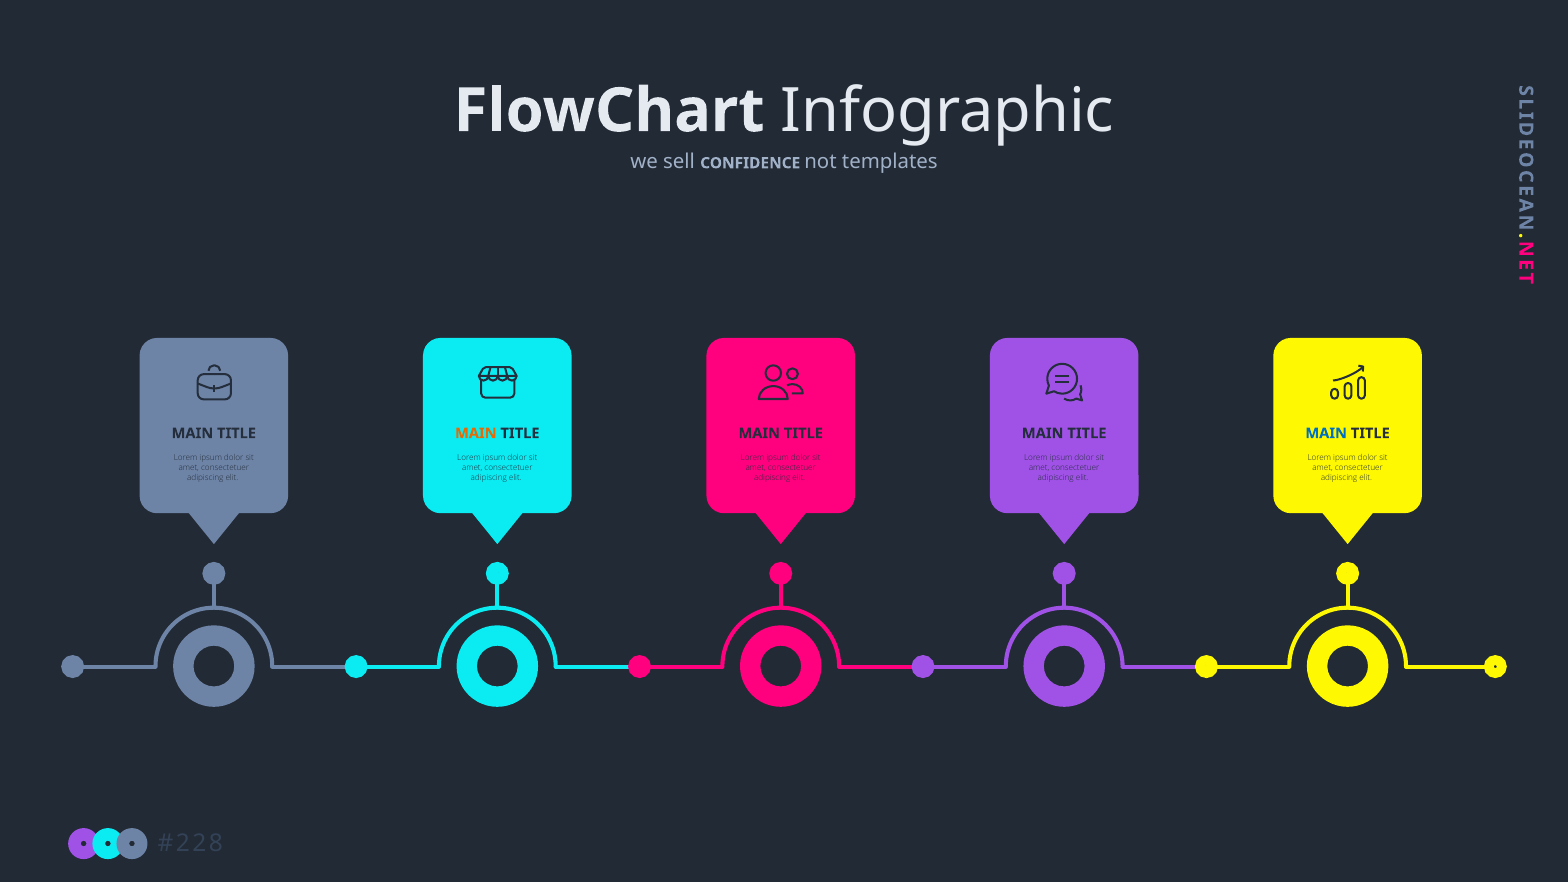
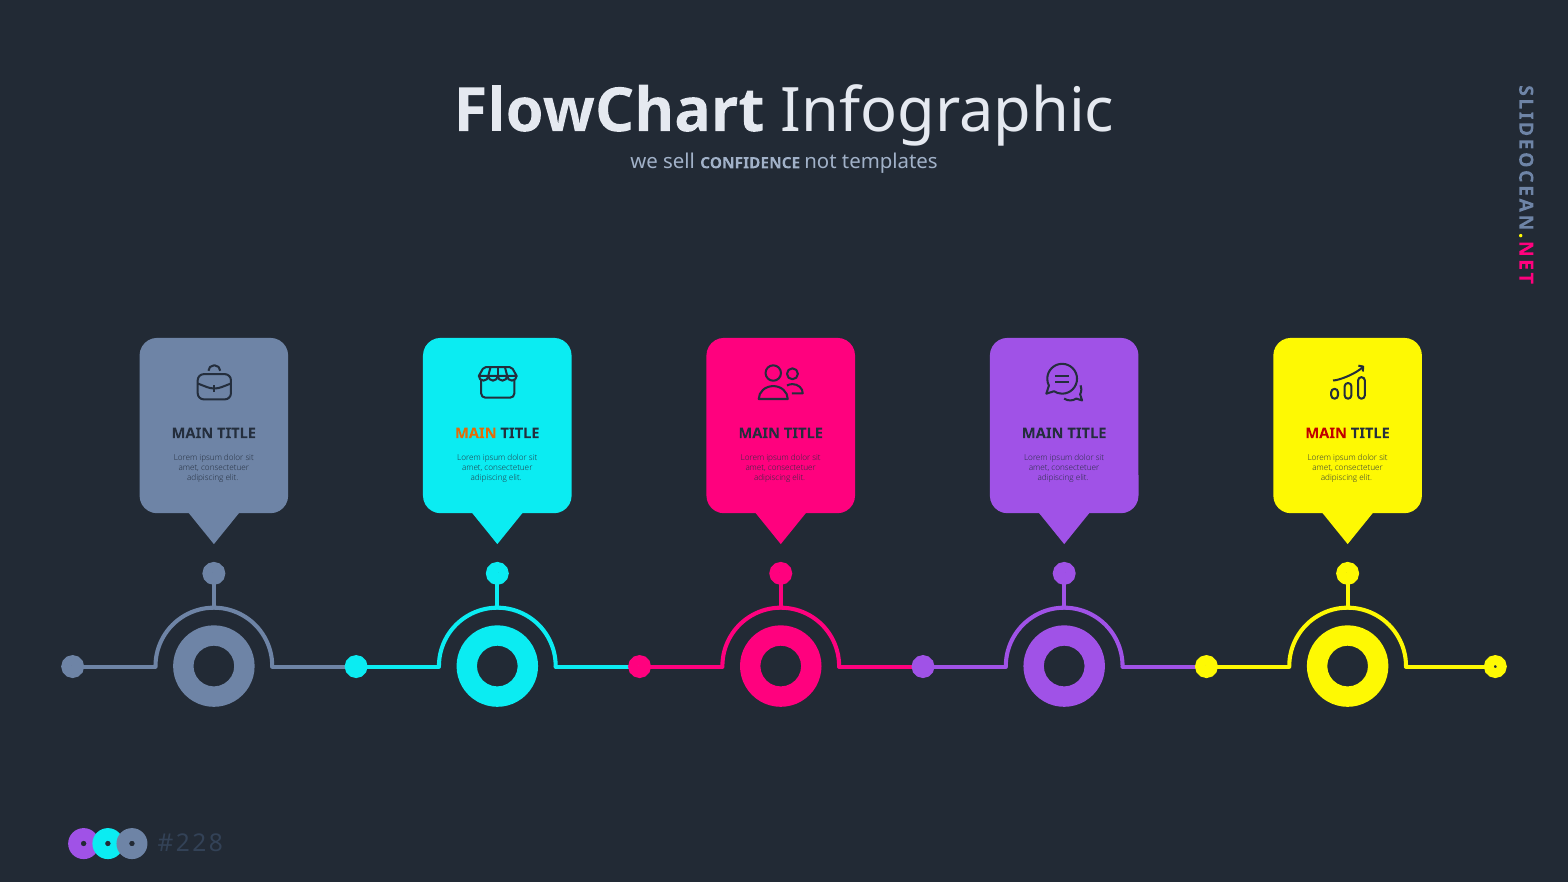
MAIN at (1326, 433) colour: blue -> red
